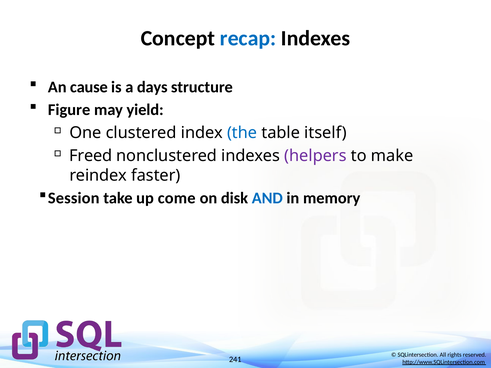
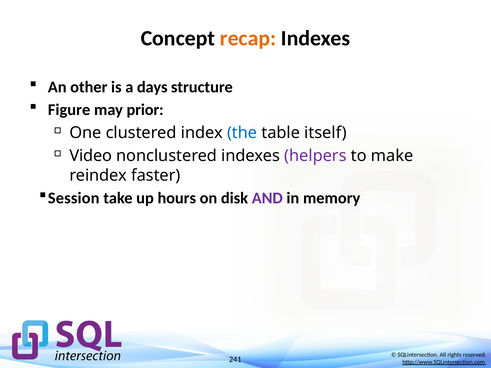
recap colour: blue -> orange
cause: cause -> other
yield: yield -> prior
Freed: Freed -> Video
come: come -> hours
AND colour: blue -> purple
